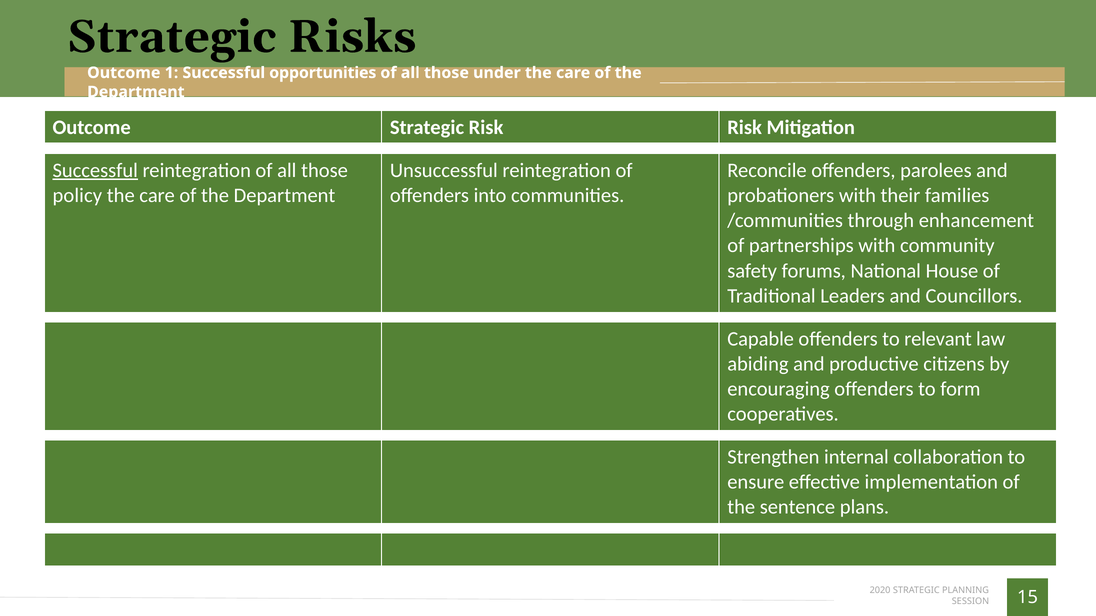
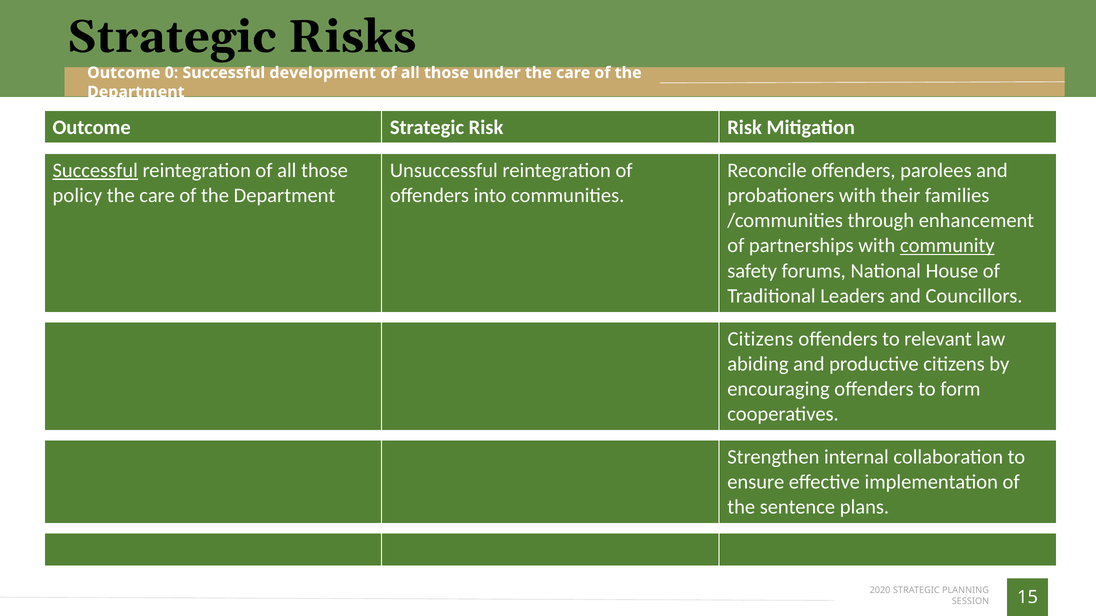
1: 1 -> 0
opportunities: opportunities -> development
community underline: none -> present
Capable at (761, 339): Capable -> Citizens
